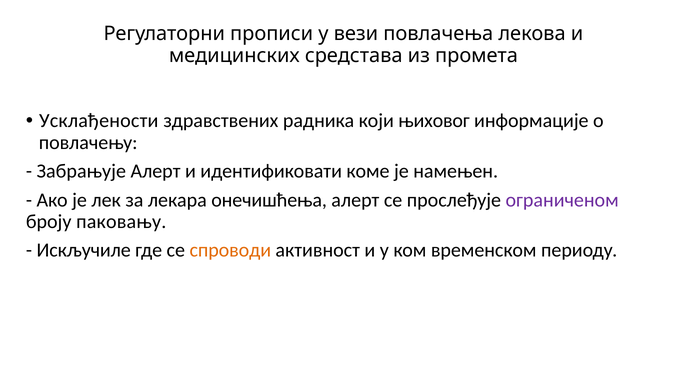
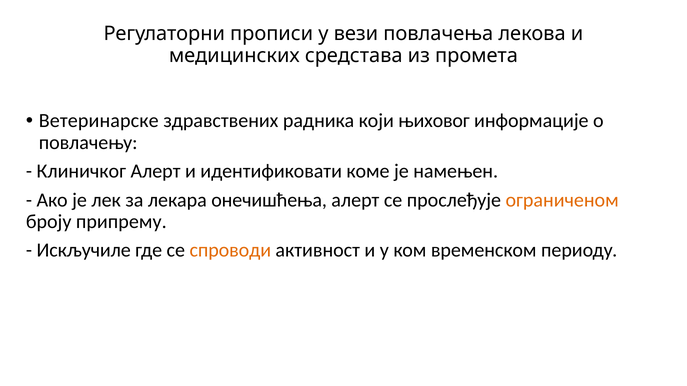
Усклађености: Усклађености -> Ветеринарске
Забрањује: Забрањује -> Клиничког
ограниченом colour: purple -> orange
паковању: паковању -> припрему
